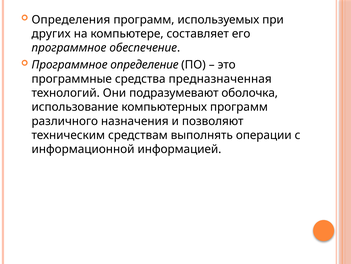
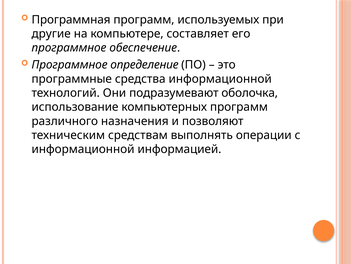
Определения: Определения -> Программная
других: других -> другие
средства предназначенная: предназначенная -> информационной
